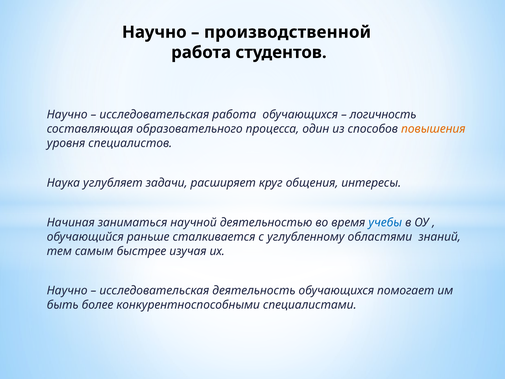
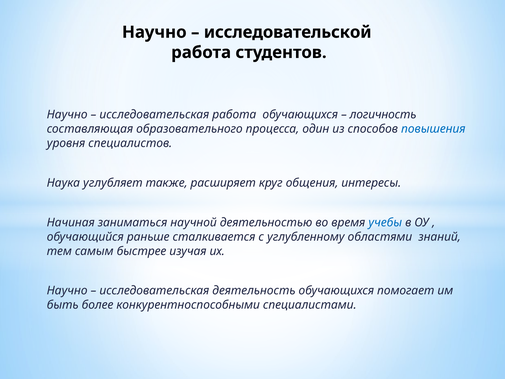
производственной: производственной -> исследовательской
повышения colour: orange -> blue
задачи: задачи -> также
